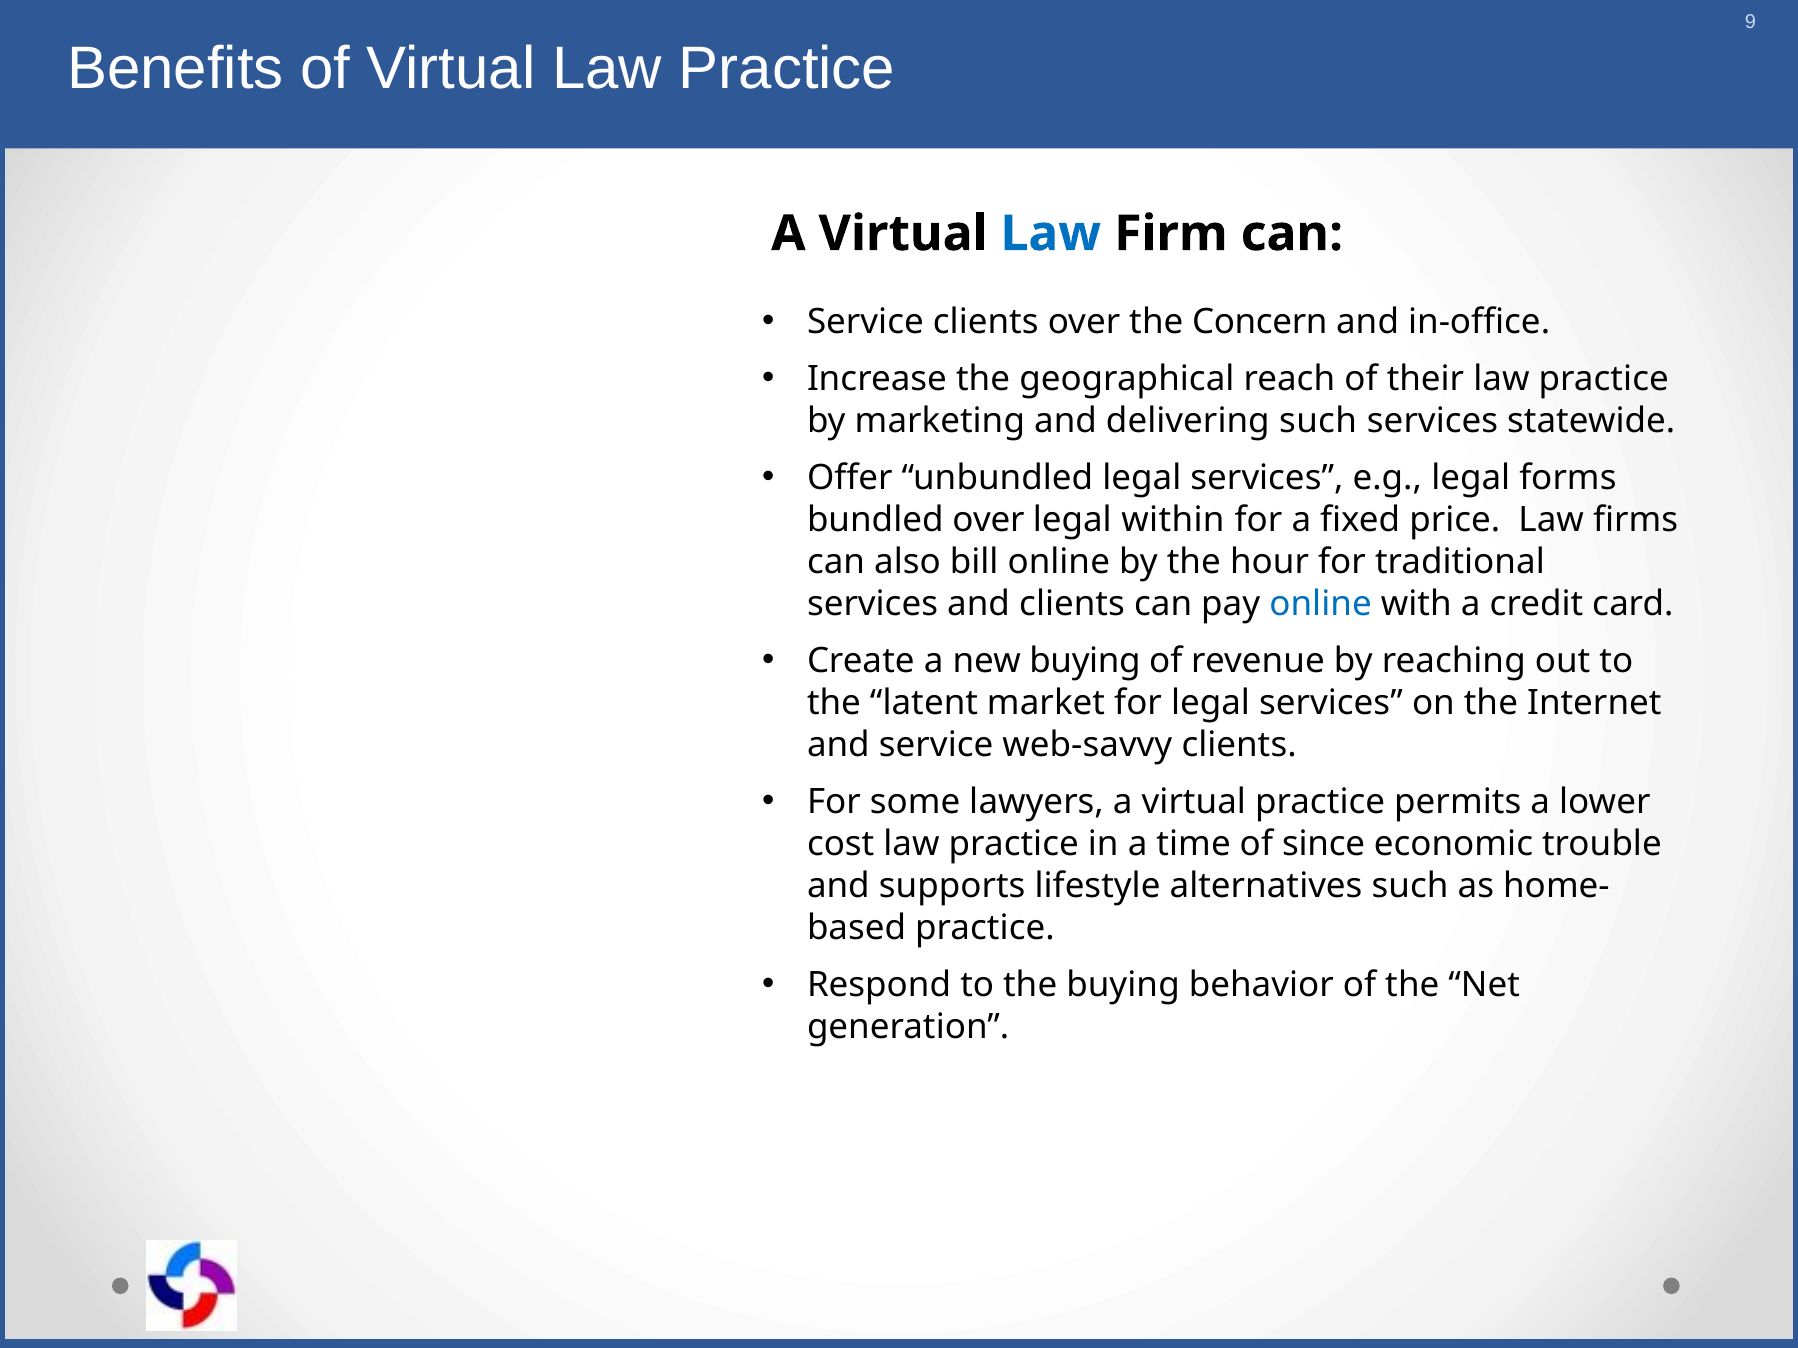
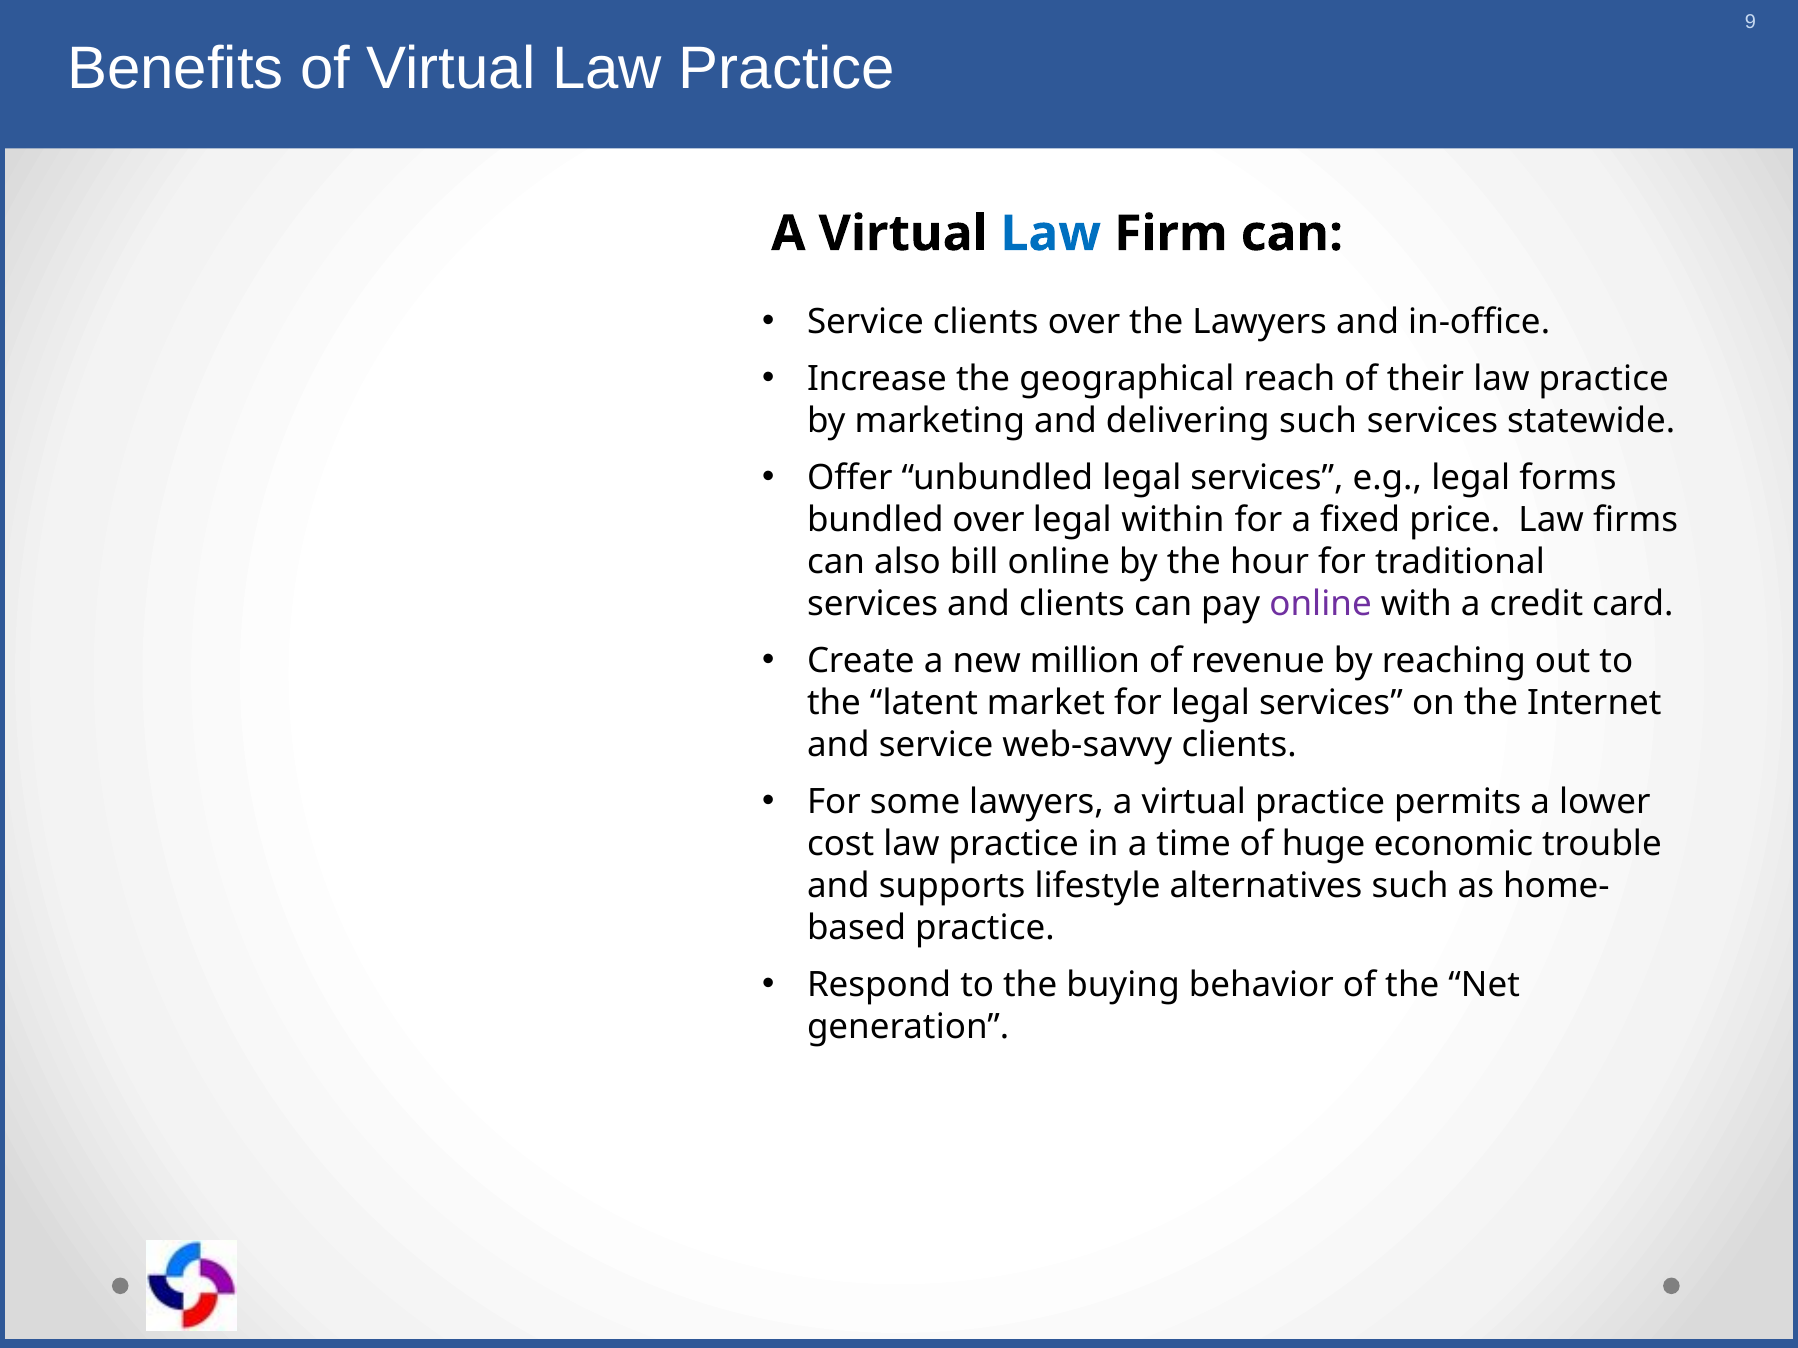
the Concern: Concern -> Lawyers
online at (1321, 604) colour: blue -> purple
new buying: buying -> million
since: since -> huge
